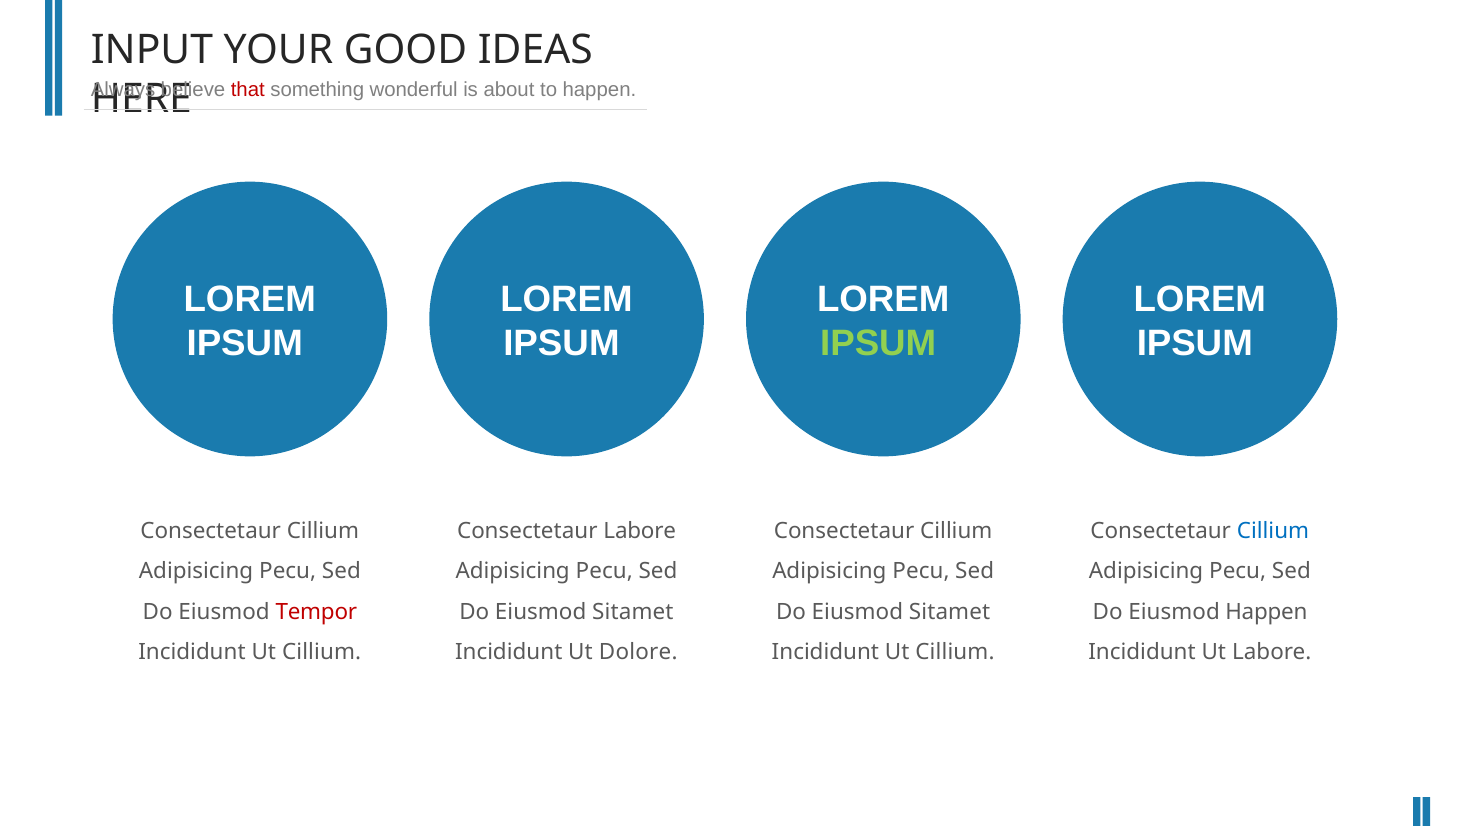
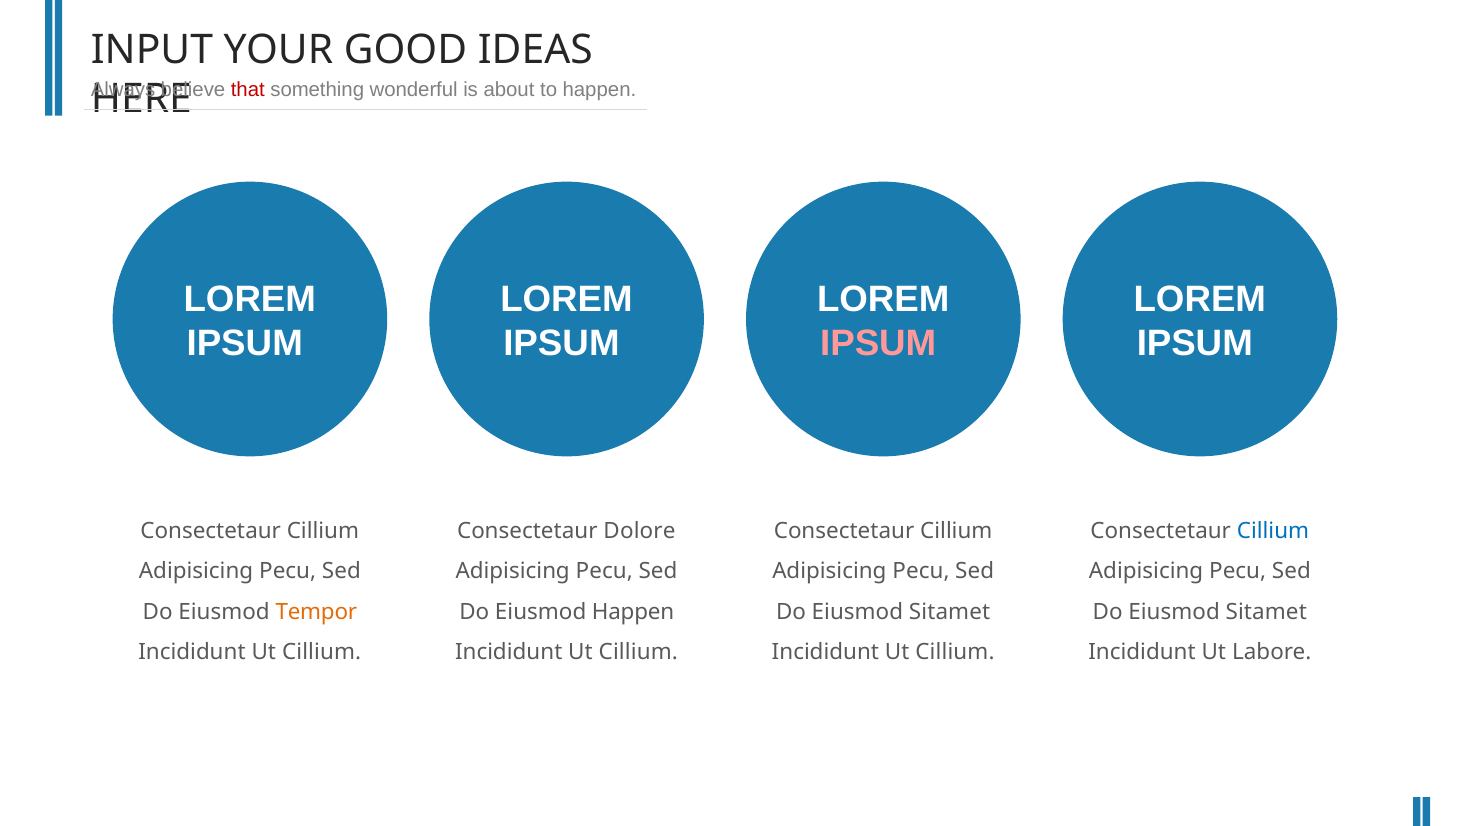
IPSUM at (878, 344) colour: light green -> pink
Consectetaur Labore: Labore -> Dolore
Tempor colour: red -> orange
Sitamet at (633, 612): Sitamet -> Happen
Happen at (1266, 612): Happen -> Sitamet
Dolore at (638, 652): Dolore -> Cillium
